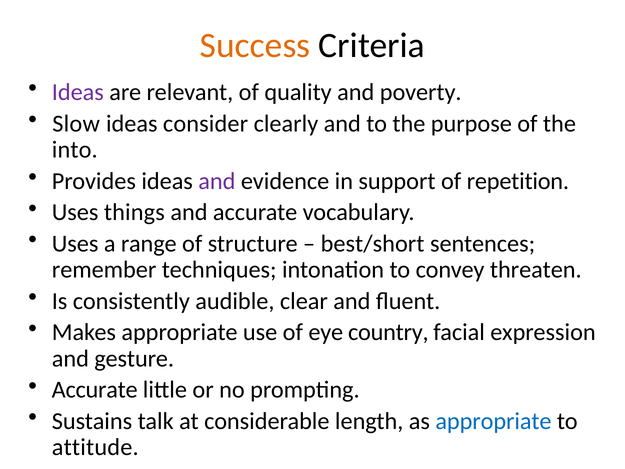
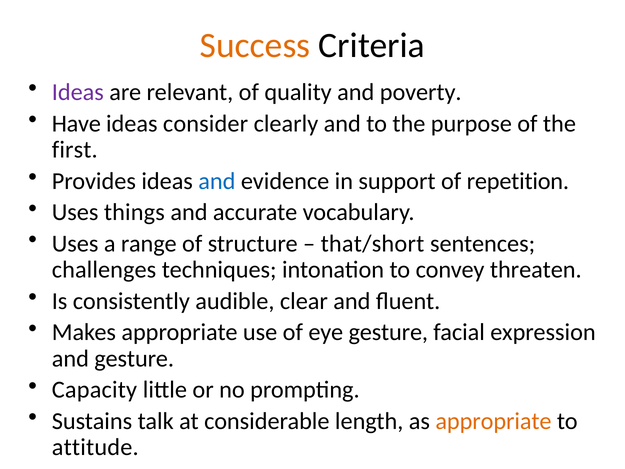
Slow: Slow -> Have
into: into -> first
and at (217, 181) colour: purple -> blue
best/short: best/short -> that/short
remember: remember -> challenges
eye country: country -> gesture
Accurate at (95, 390): Accurate -> Capacity
appropriate at (493, 421) colour: blue -> orange
